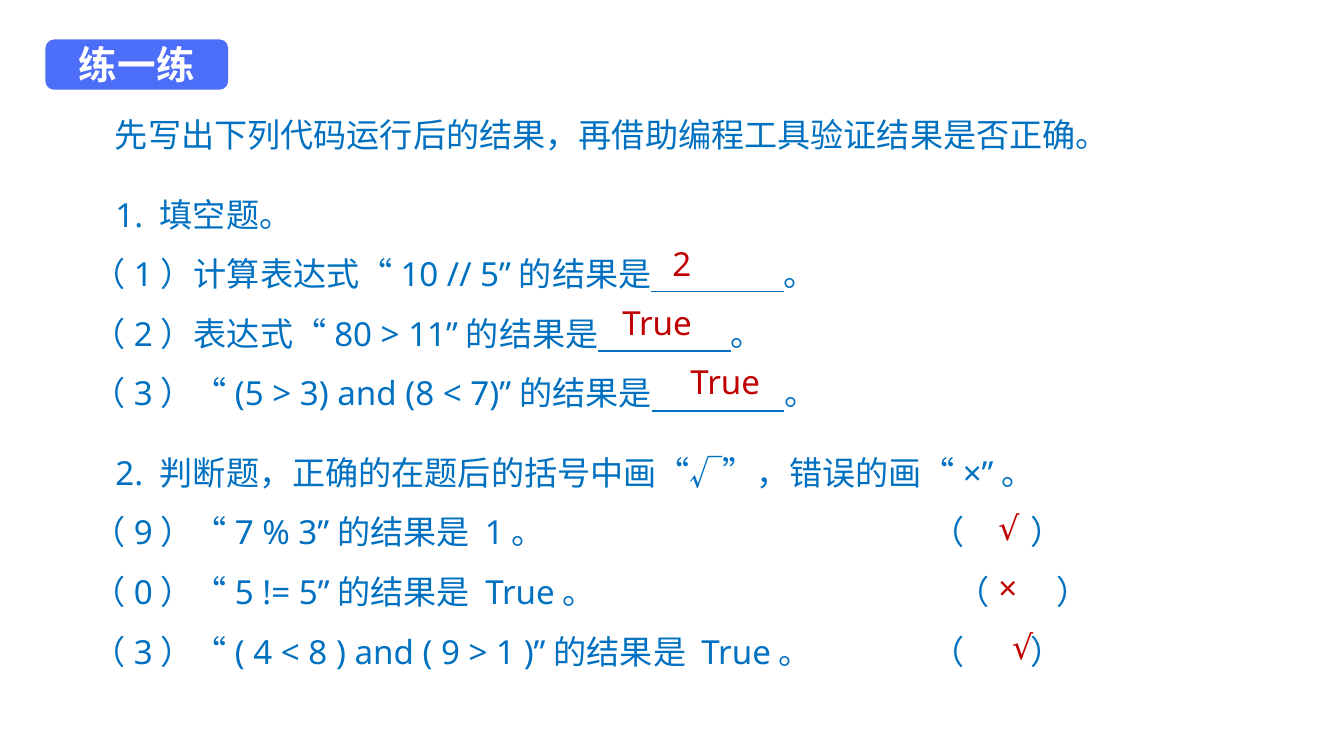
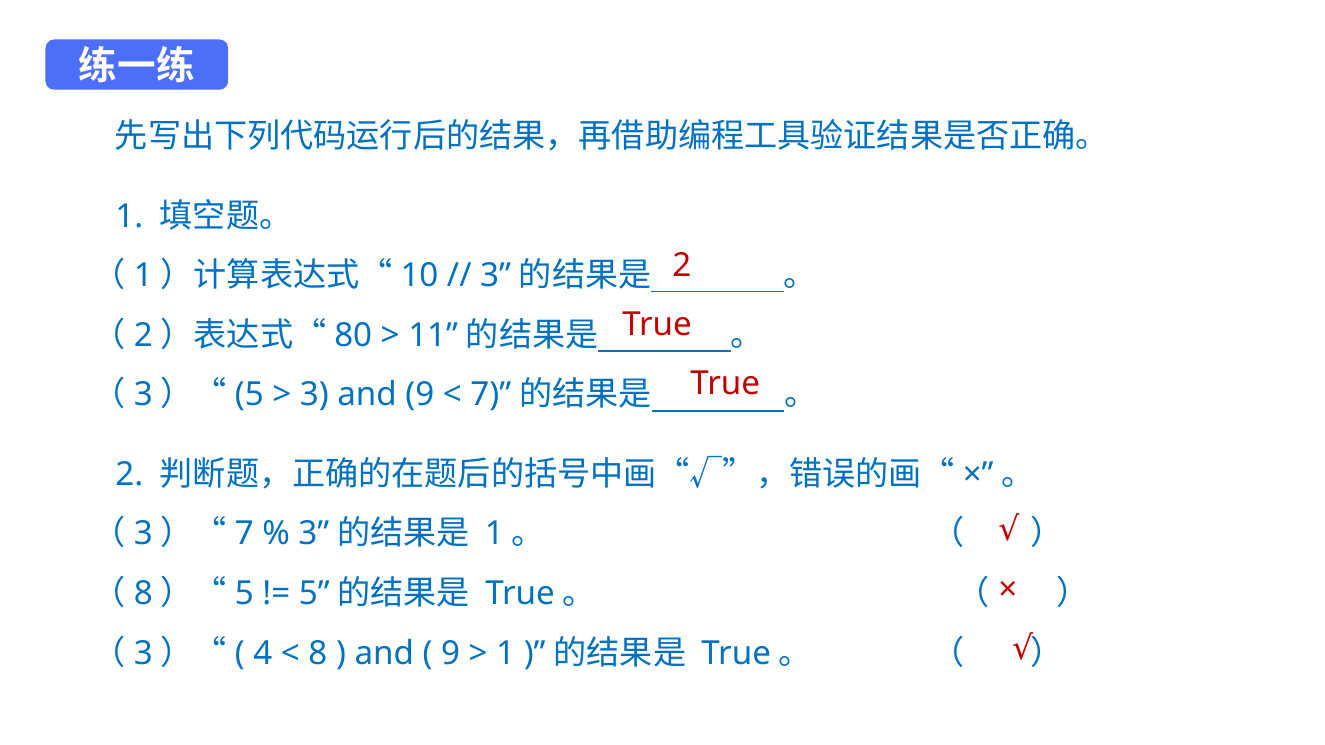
5 at (496, 276): 5 -> 3
and 8: 8 -> 9
9 at (143, 534): 9 -> 3
0 at (143, 594): 0 -> 8
